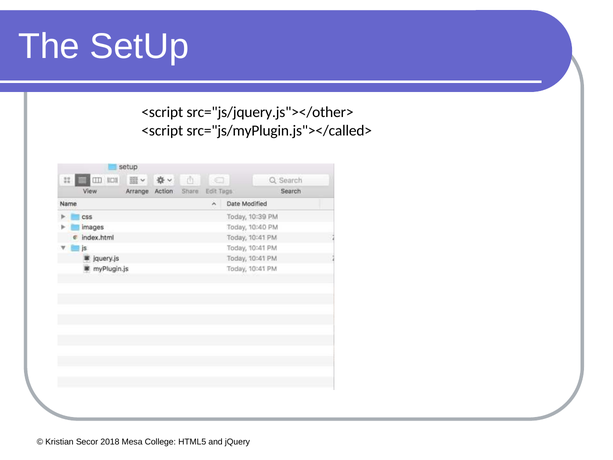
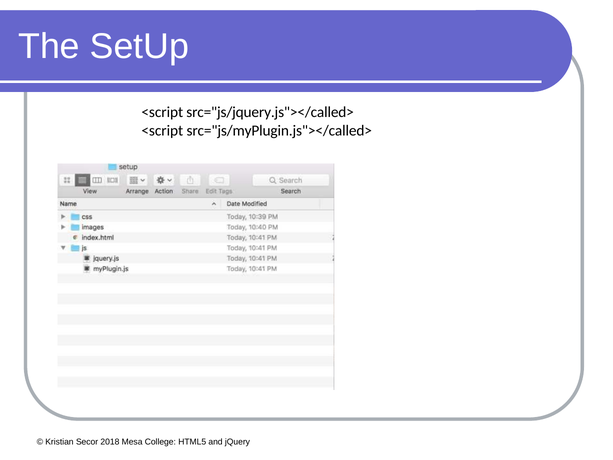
src="js/jquery.js"></other>: src="js/jquery.js"></other> -> src="js/jquery.js"></called>
